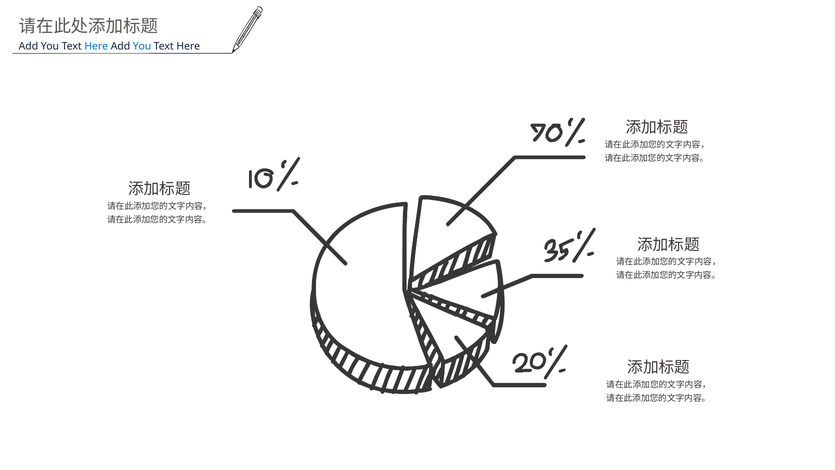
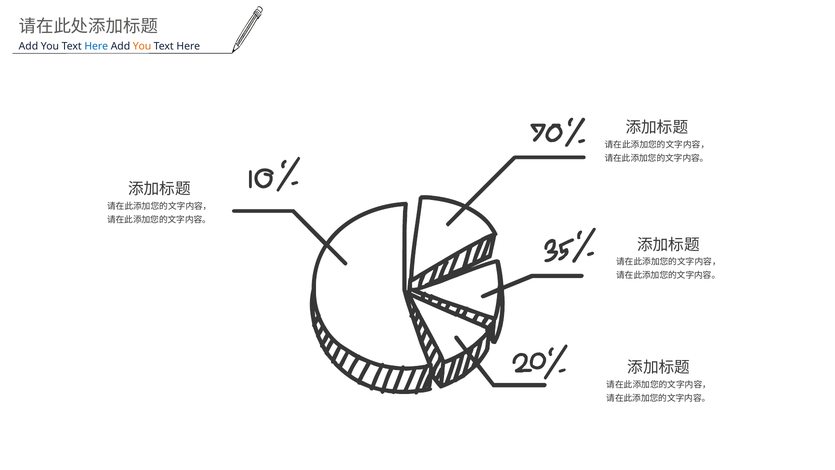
You at (142, 46) colour: blue -> orange
